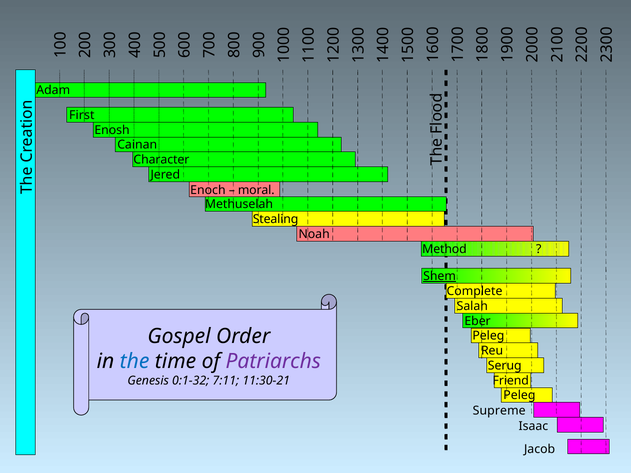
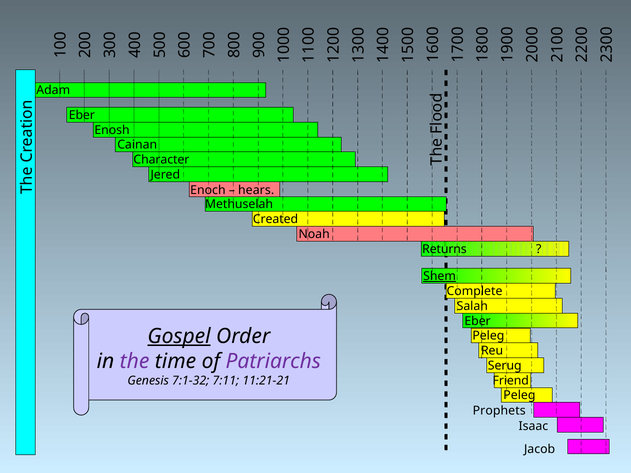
First at (82, 115): First -> Eber
moral: moral -> hears
Stealing: Stealing -> Created
Method: Method -> Returns
Gospel underline: none -> present
the colour: blue -> purple
0:1-32: 0:1-32 -> 7:1-32
11:30-21: 11:30-21 -> 11:21-21
Supreme: Supreme -> Prophets
